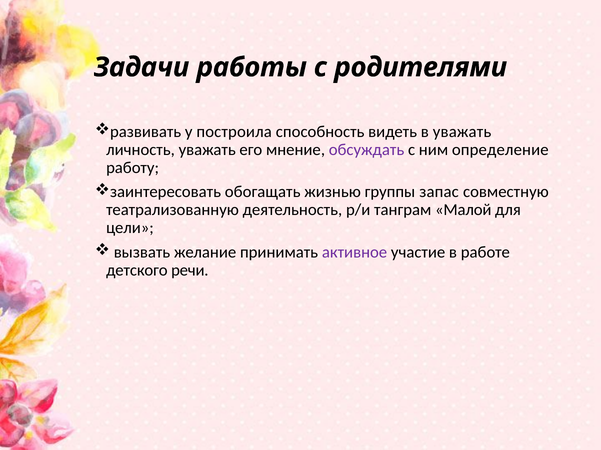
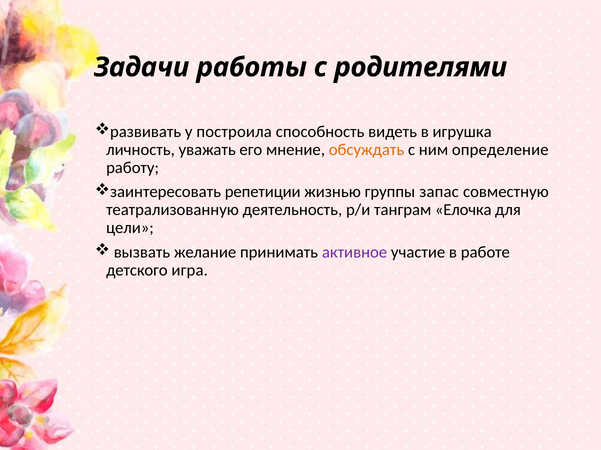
в уважать: уважать -> игрушка
обсуждать colour: purple -> orange
обогащать: обогащать -> репетиции
Малой: Малой -> Елочка
речи: речи -> игра
